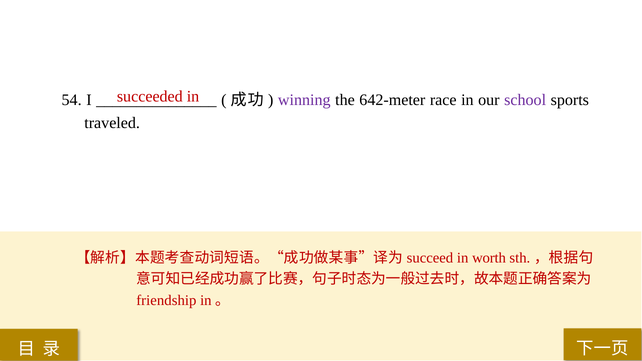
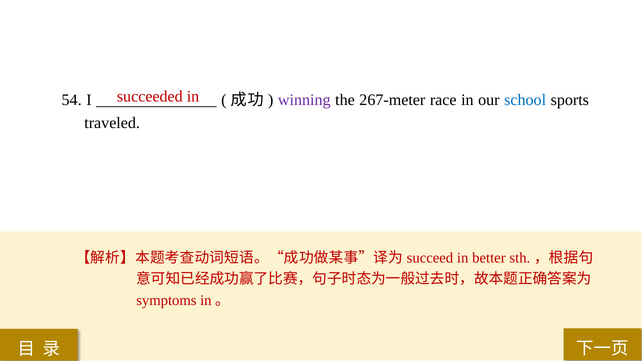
642-meter: 642-meter -> 267-meter
school colour: purple -> blue
worth: worth -> better
friendship: friendship -> symptoms
